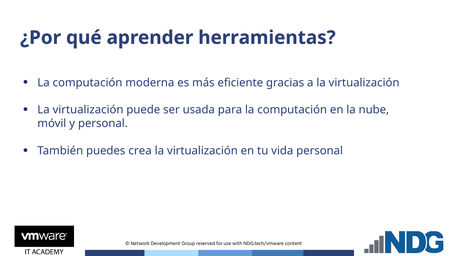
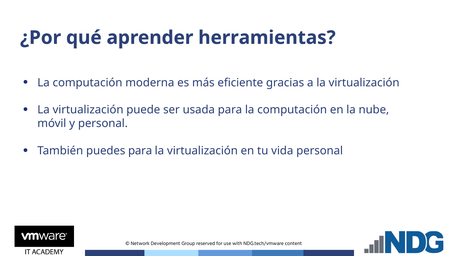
puedes crea: crea -> para
